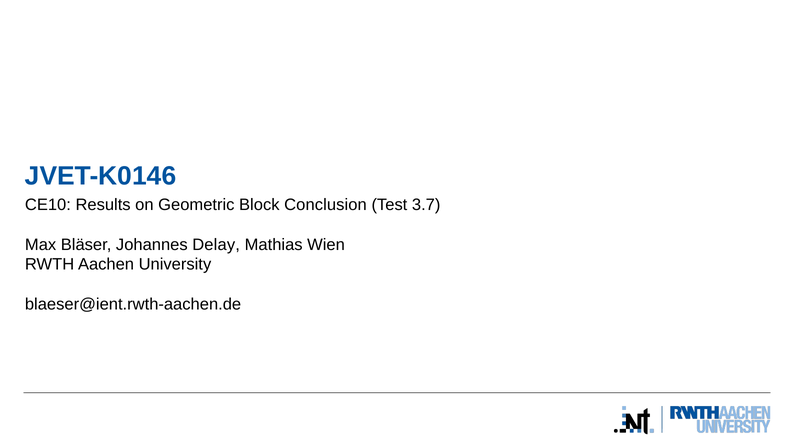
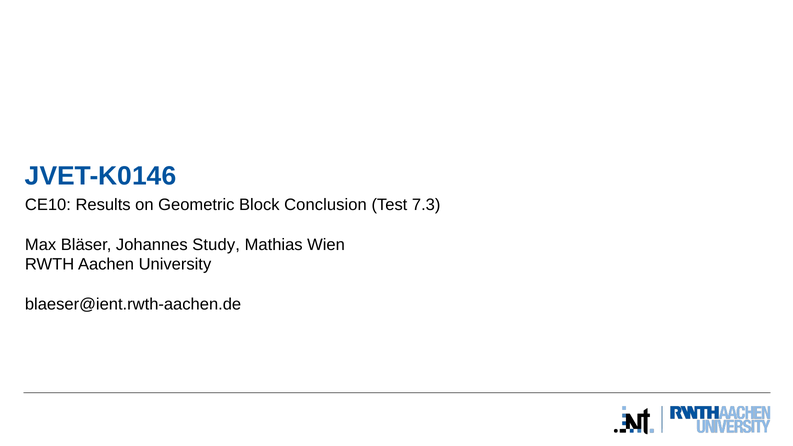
3.7: 3.7 -> 7.3
Delay: Delay -> Study
